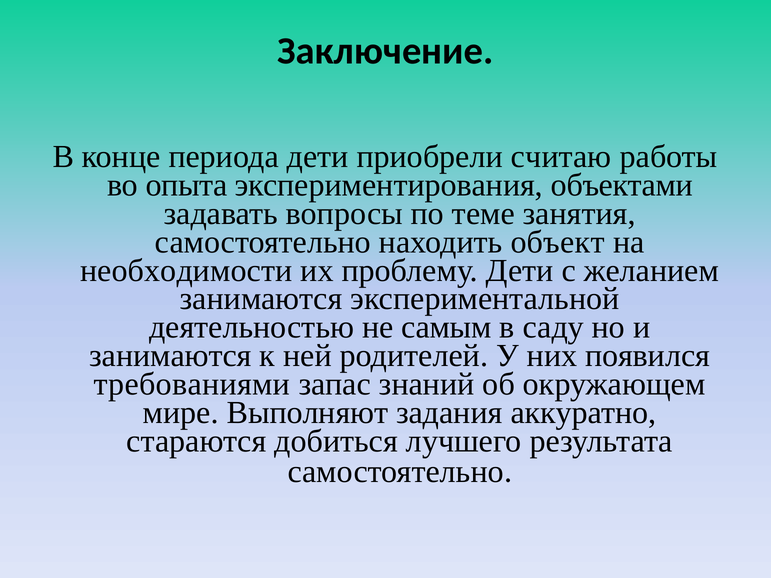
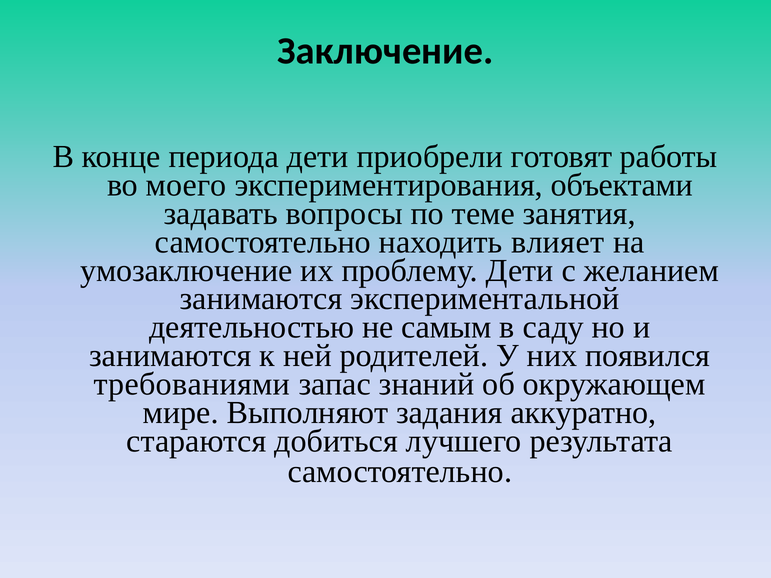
считаю: считаю -> готовят
опыта: опыта -> моего
объект: объект -> влияет
необходимости: необходимости -> умозаключение
